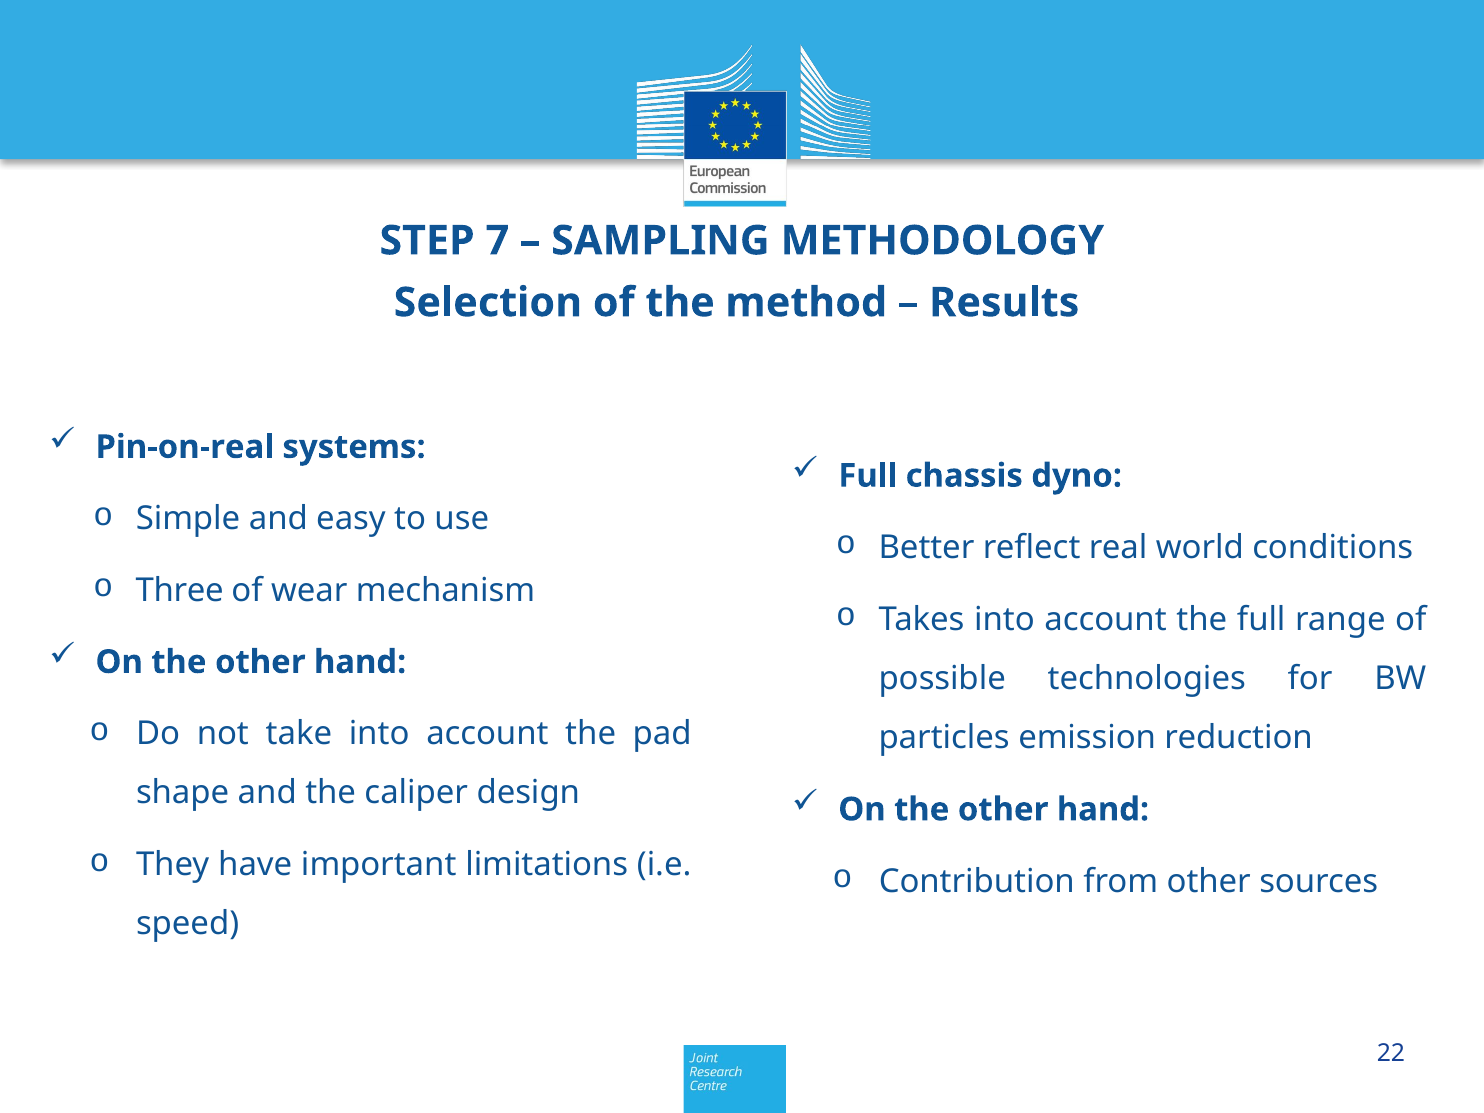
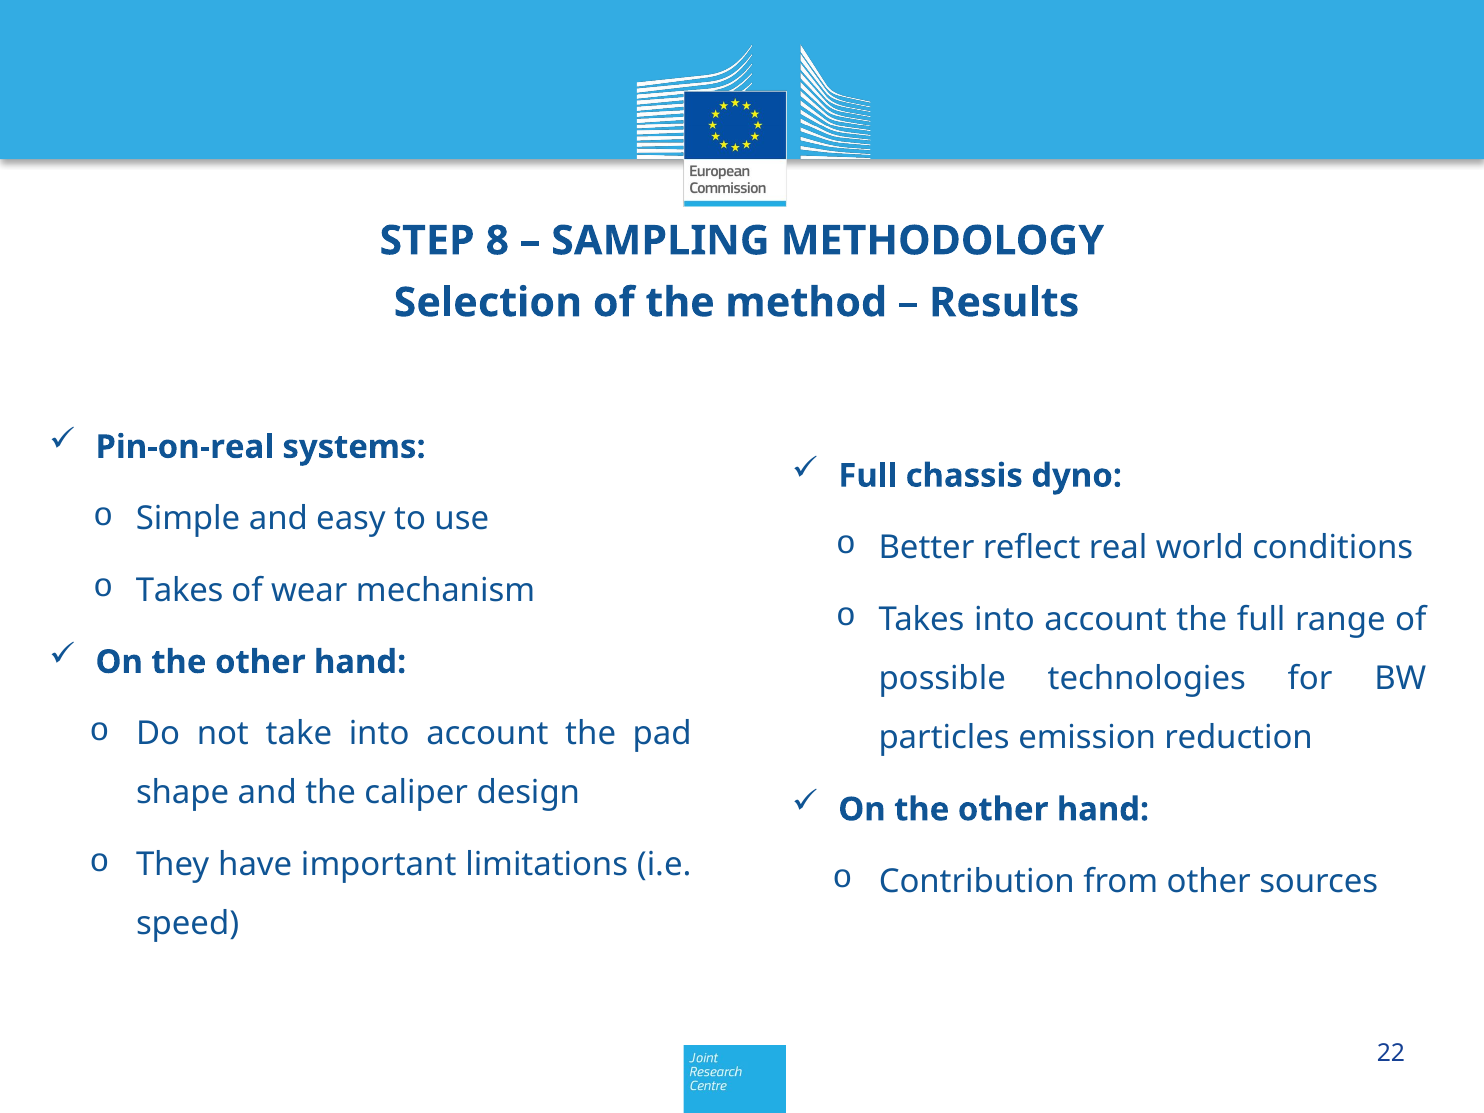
7: 7 -> 8
Three at (180, 590): Three -> Takes
